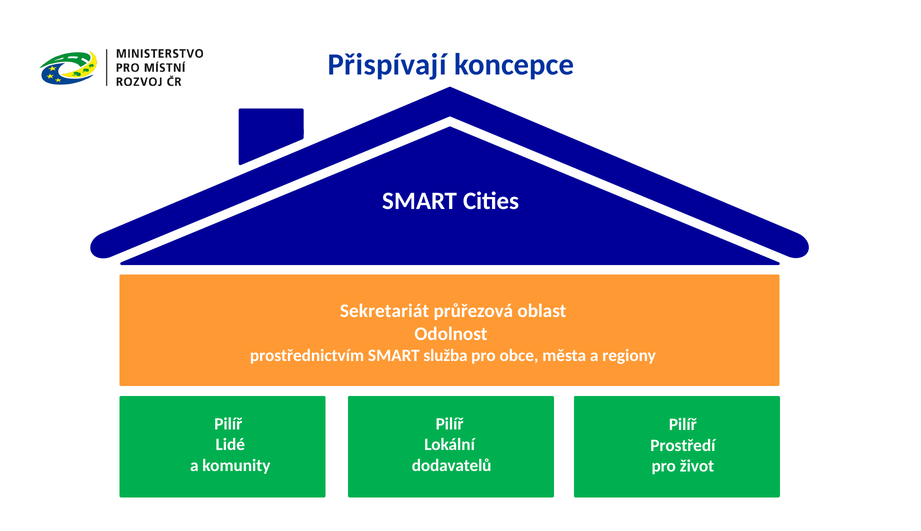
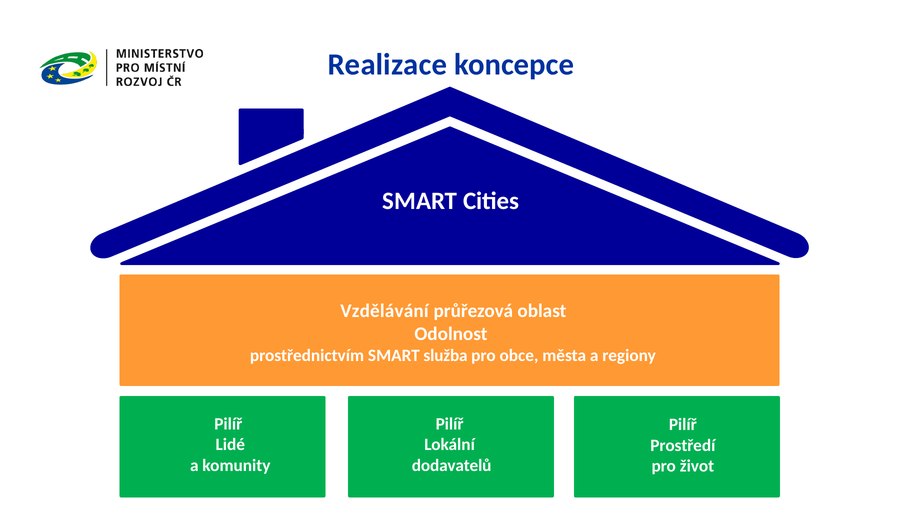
Přispívají: Přispívají -> Realizace
Sekretariát: Sekretariát -> Vzdělávání
